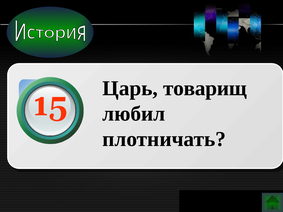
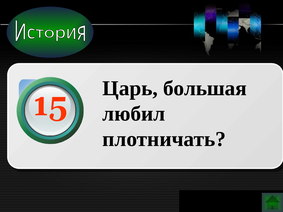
товарищ: товарищ -> большая
